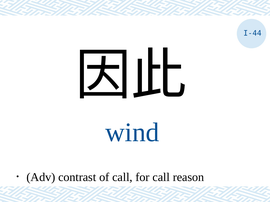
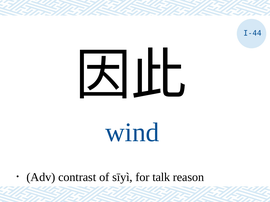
of call: call -> sīyì
for call: call -> talk
